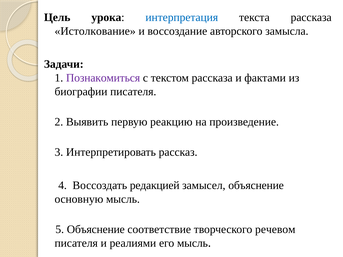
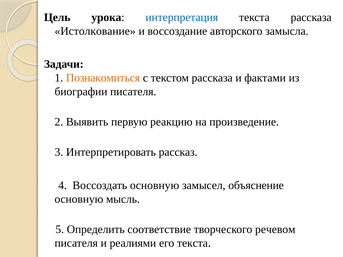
Познакомиться colour: purple -> orange
Воссоздать редакцией: редакцией -> основную
5 Объяснение: Объяснение -> Определить
его мысль: мысль -> текста
